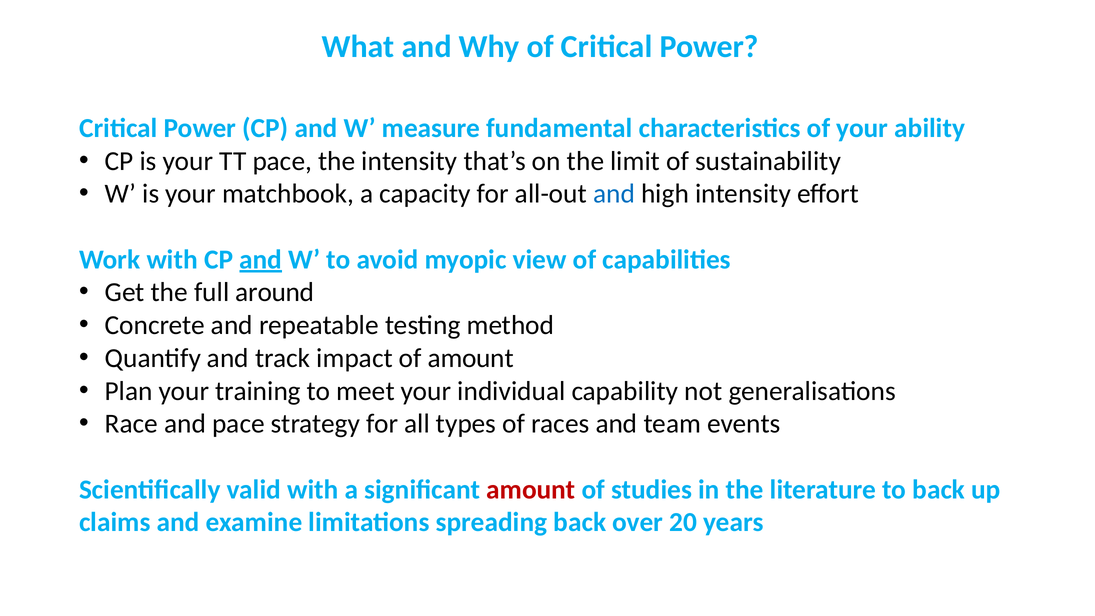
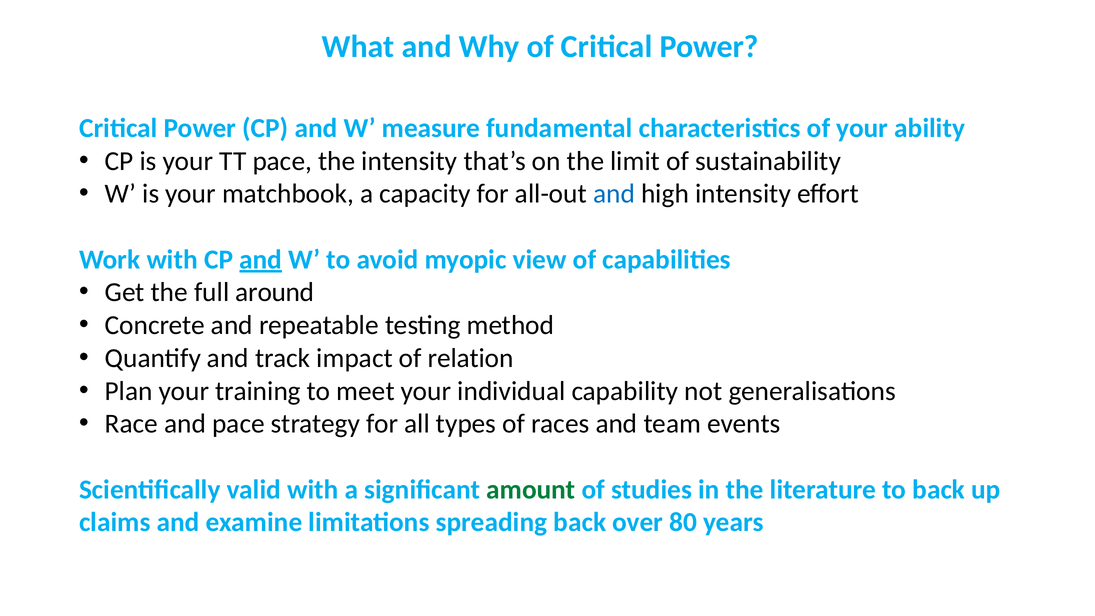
of amount: amount -> relation
amount at (531, 489) colour: red -> green
20: 20 -> 80
